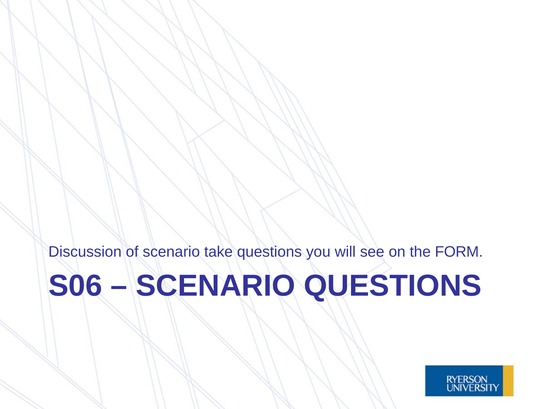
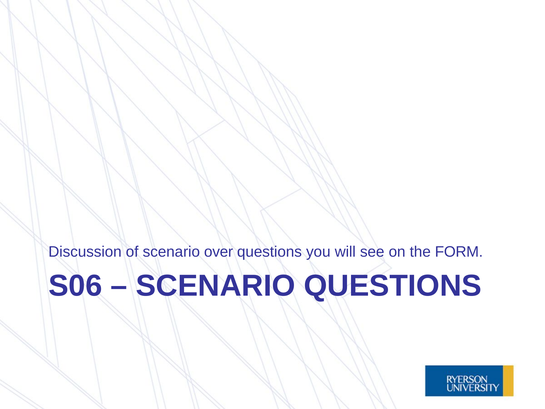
take: take -> over
